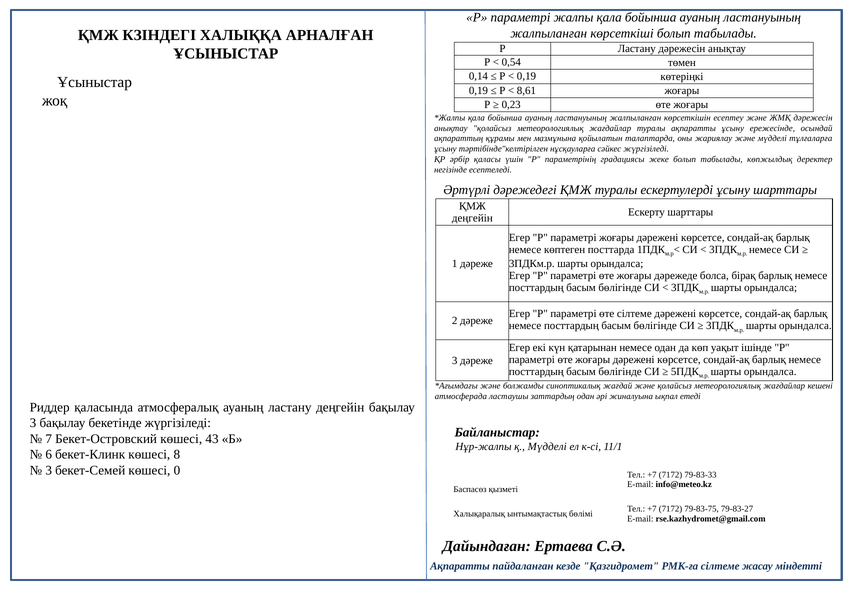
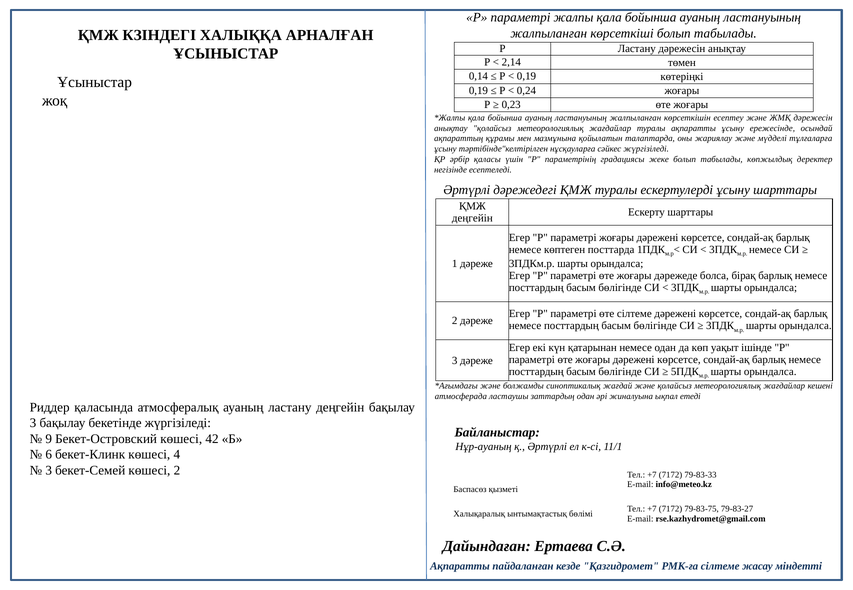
0,54: 0,54 -> 2,14
8,61: 8,61 -> 0,24
7: 7 -> 9
43: 43 -> 42
Нұр-жалпы: Нұр-жалпы -> Нұр-ауаның
қ Мүдделі: Мүдделі -> Әртүрлі
8: 8 -> 4
көшесі 0: 0 -> 2
